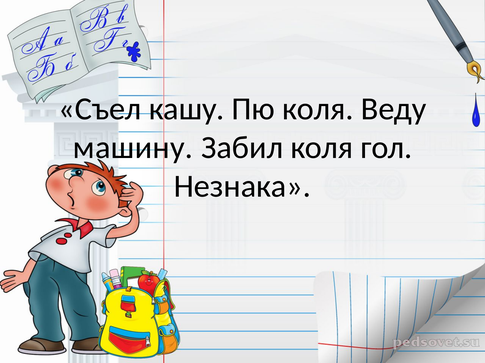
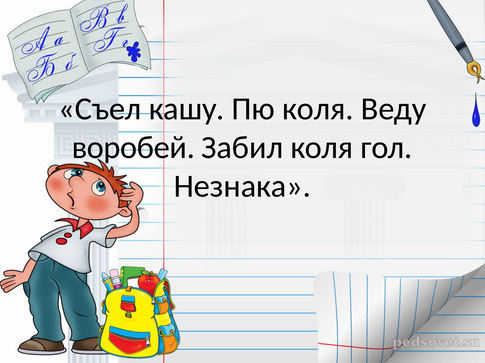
машину: машину -> воробей
